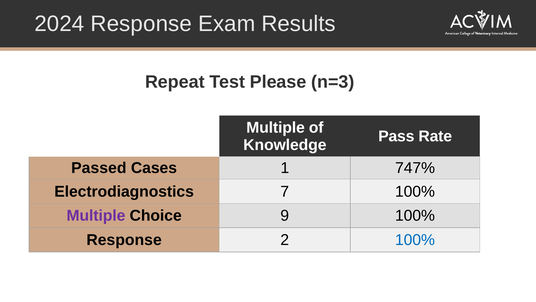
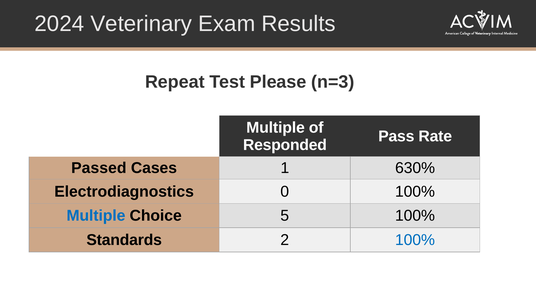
2024 Response: Response -> Veterinary
Knowledge: Knowledge -> Responded
747%: 747% -> 630%
7: 7 -> 0
Multiple at (96, 215) colour: purple -> blue
9: 9 -> 5
Response at (124, 240): Response -> Standards
